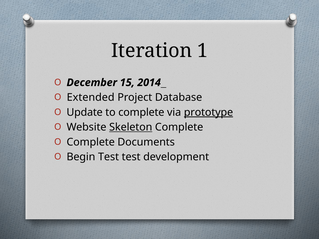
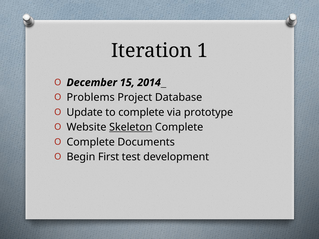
Extended: Extended -> Problems
prototype underline: present -> none
Begin Test: Test -> First
